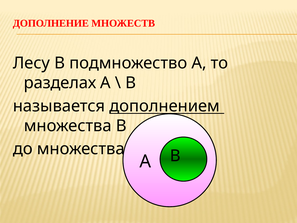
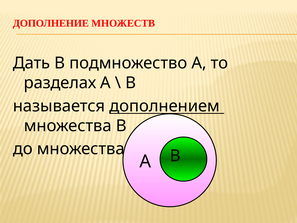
Лесу: Лесу -> Дать
